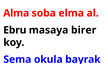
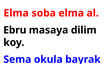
Alma at (16, 13): Alma -> Elma
birer: birer -> dilim
